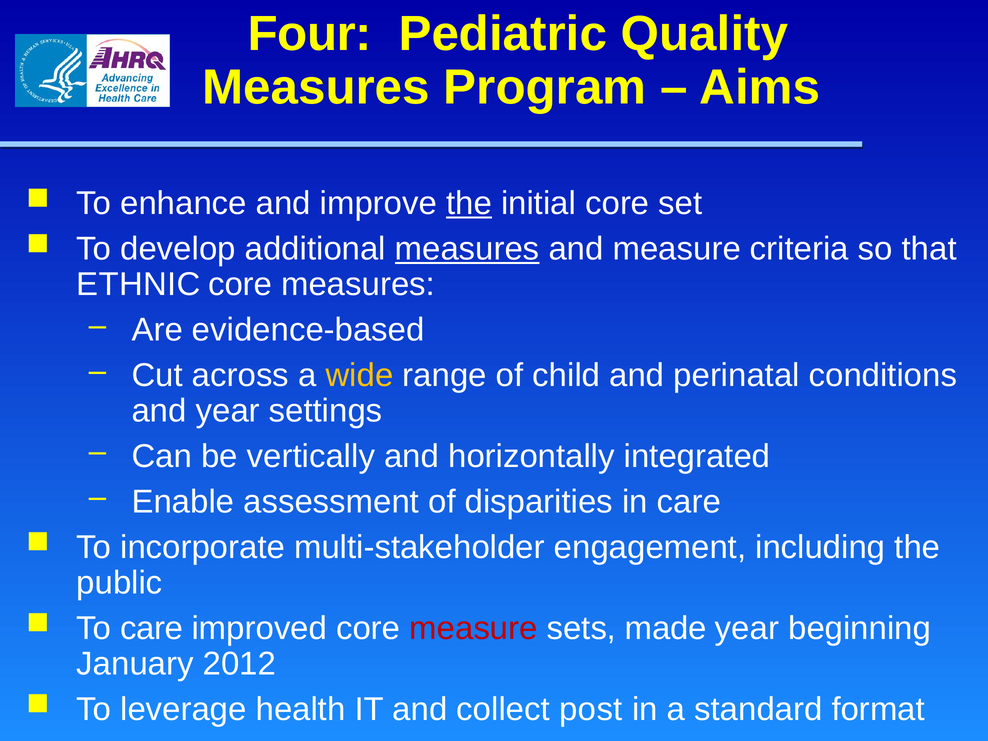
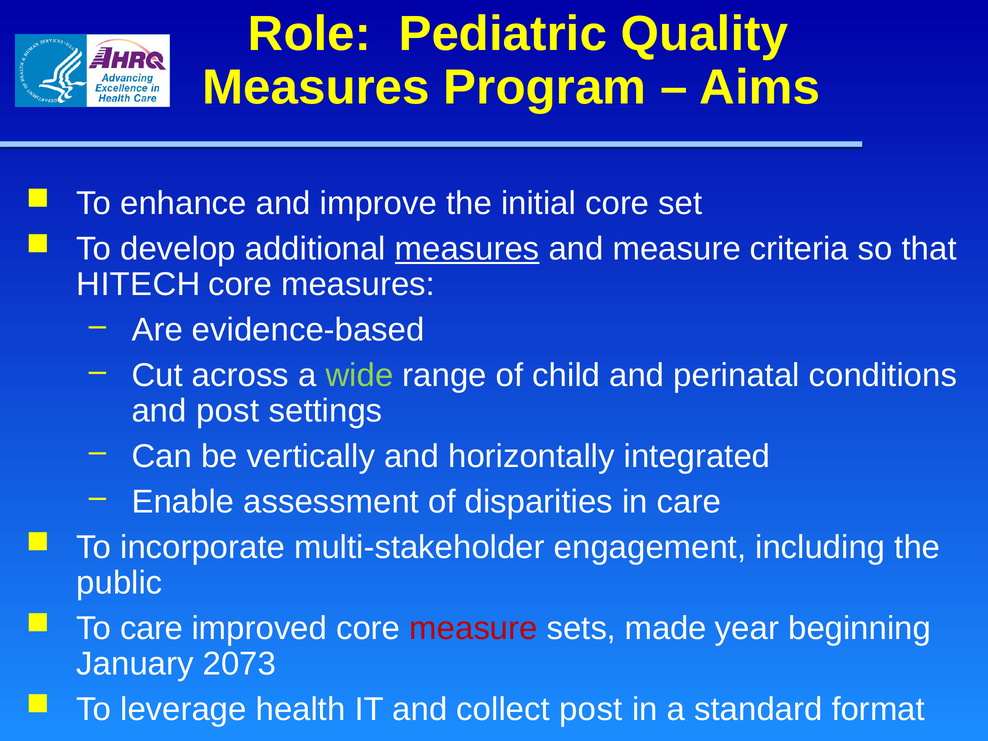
Four: Four -> Role
the at (469, 204) underline: present -> none
ETHNIC: ETHNIC -> HITECH
wide colour: yellow -> light green
and year: year -> post
2012: 2012 -> 2073
